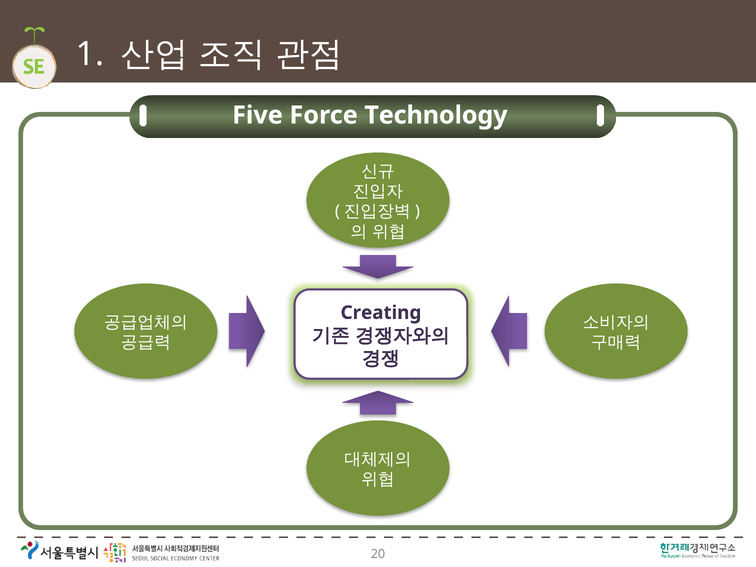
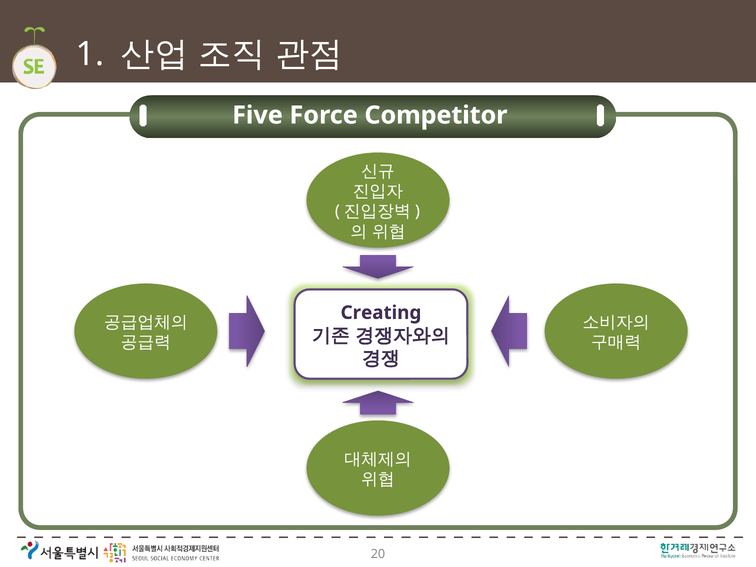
Technology: Technology -> Competitor
